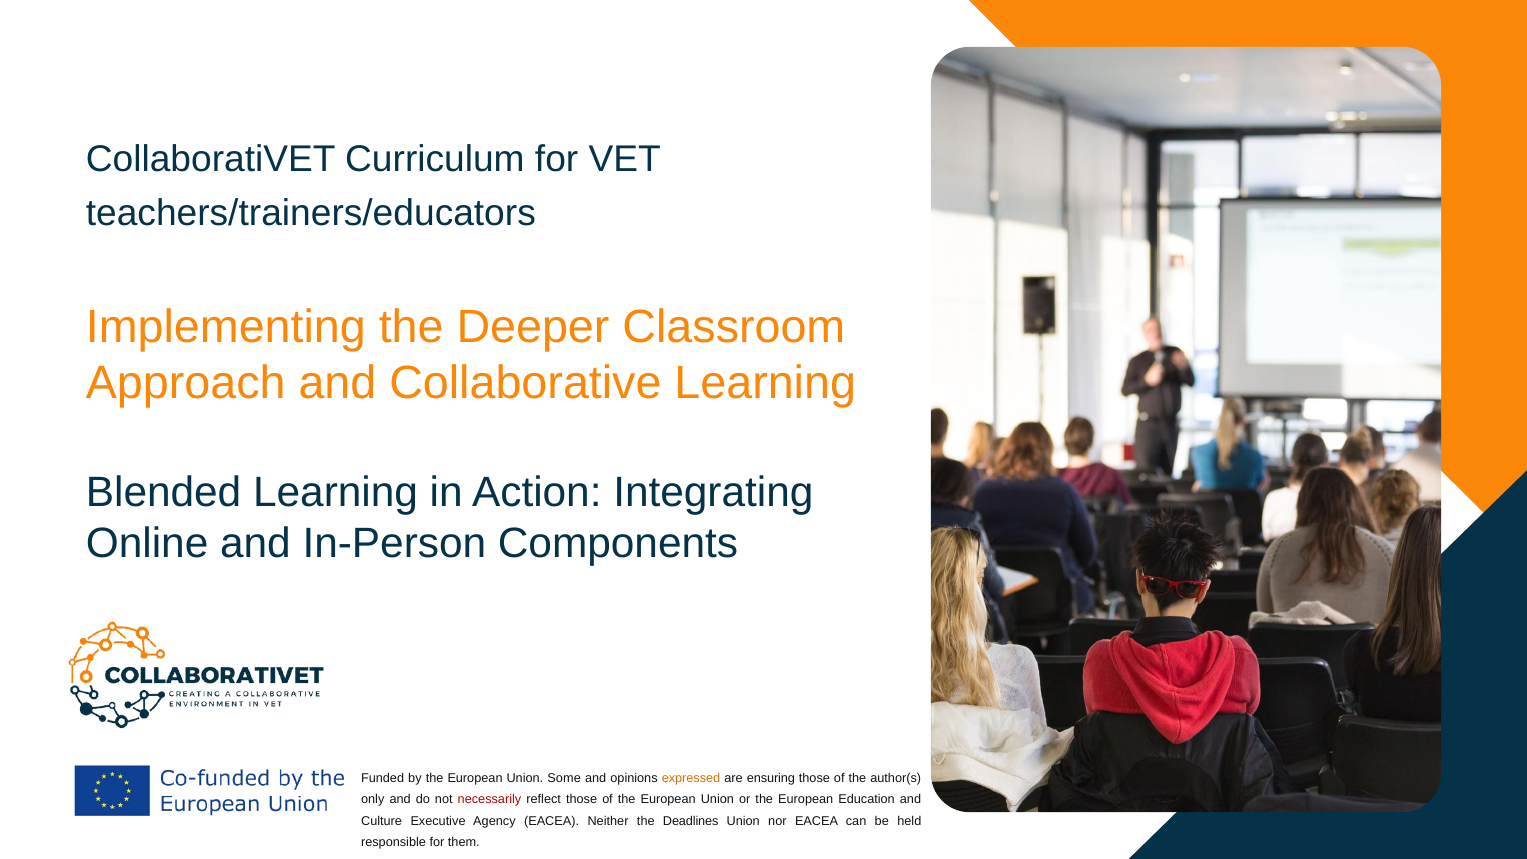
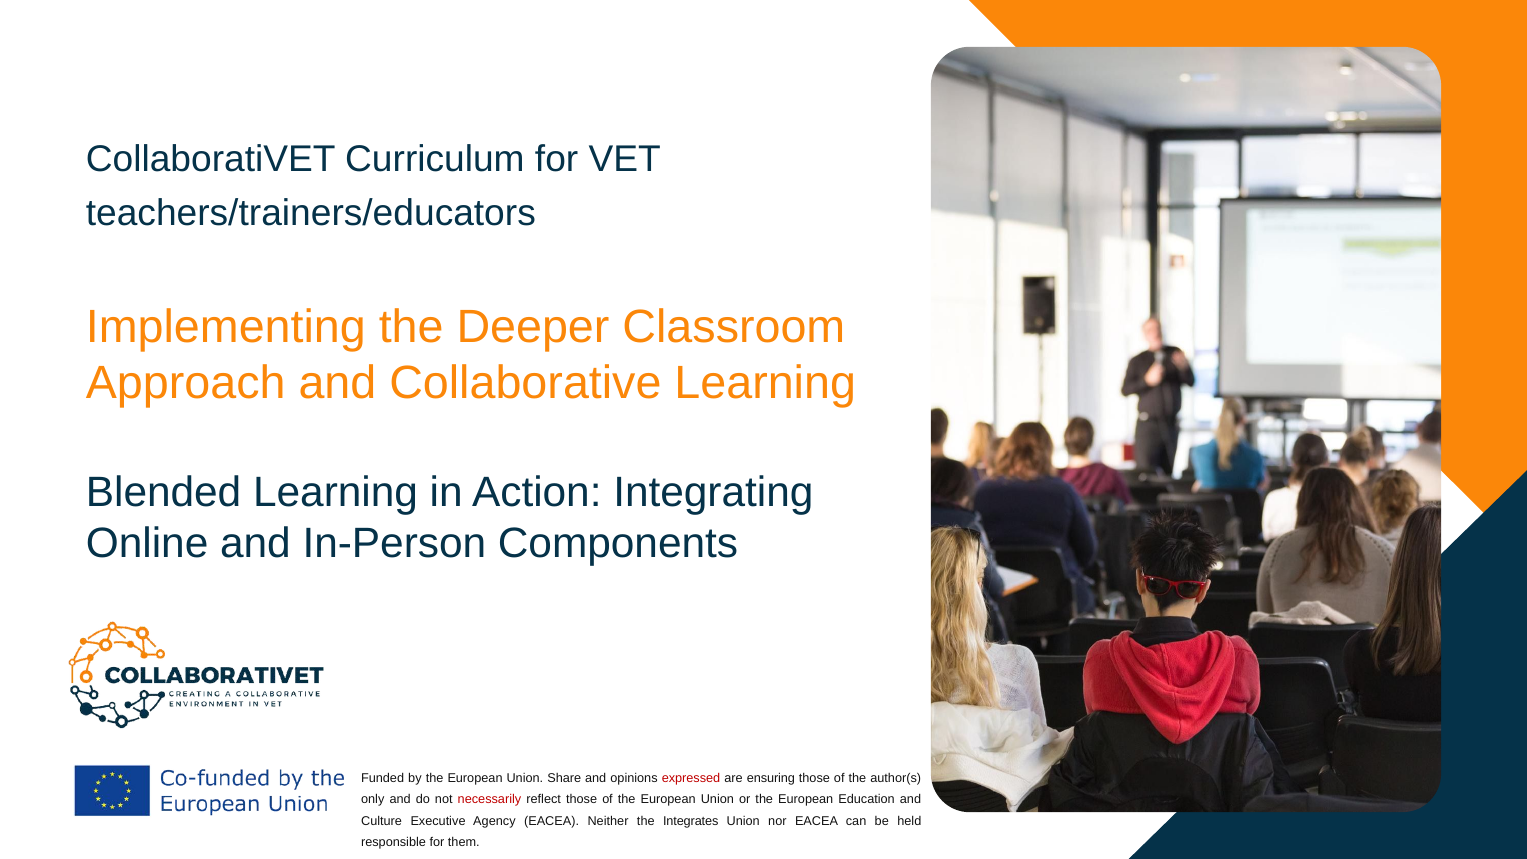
Some: Some -> Share
expressed colour: orange -> red
Deadlines: Deadlines -> Integrates
